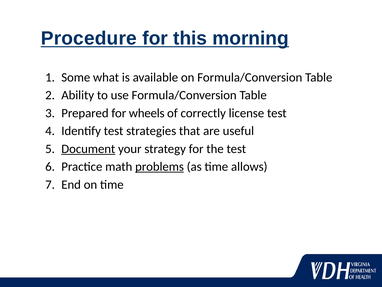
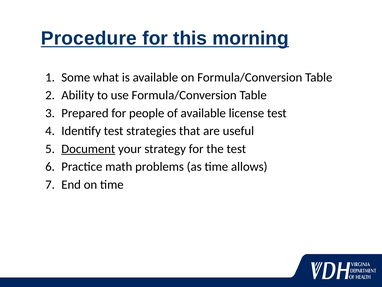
wheels: wheels -> people
of correctly: correctly -> available
problems underline: present -> none
